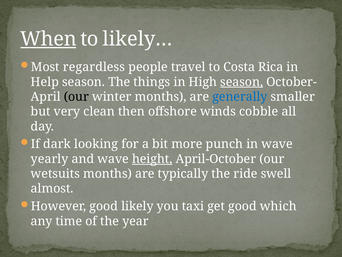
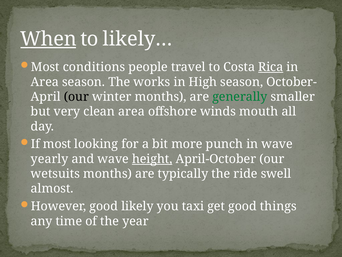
regardless: regardless -> conditions
Rica underline: none -> present
Help at (45, 82): Help -> Area
things: things -> works
season at (242, 82) underline: present -> none
generally colour: blue -> green
clean then: then -> area
cobble: cobble -> mouth
If dark: dark -> most
which: which -> things
